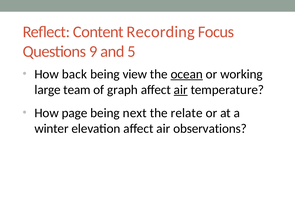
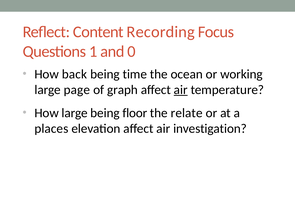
9: 9 -> 1
5: 5 -> 0
view: view -> time
ocean underline: present -> none
team: team -> page
How page: page -> large
next: next -> floor
winter: winter -> places
observations: observations -> investigation
